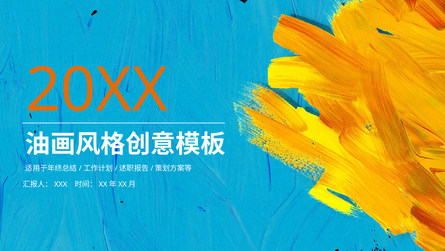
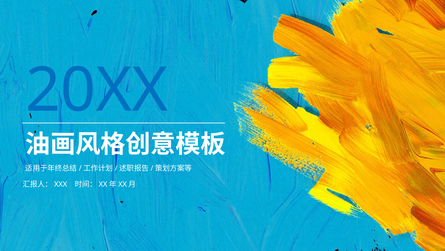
20XX colour: orange -> blue
